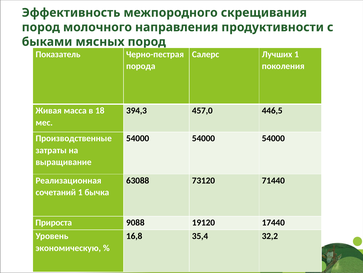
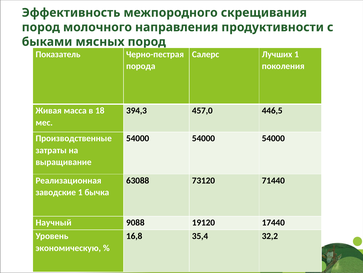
сочетаний: сочетаний -> заводские
Прироста: Прироста -> Научный
